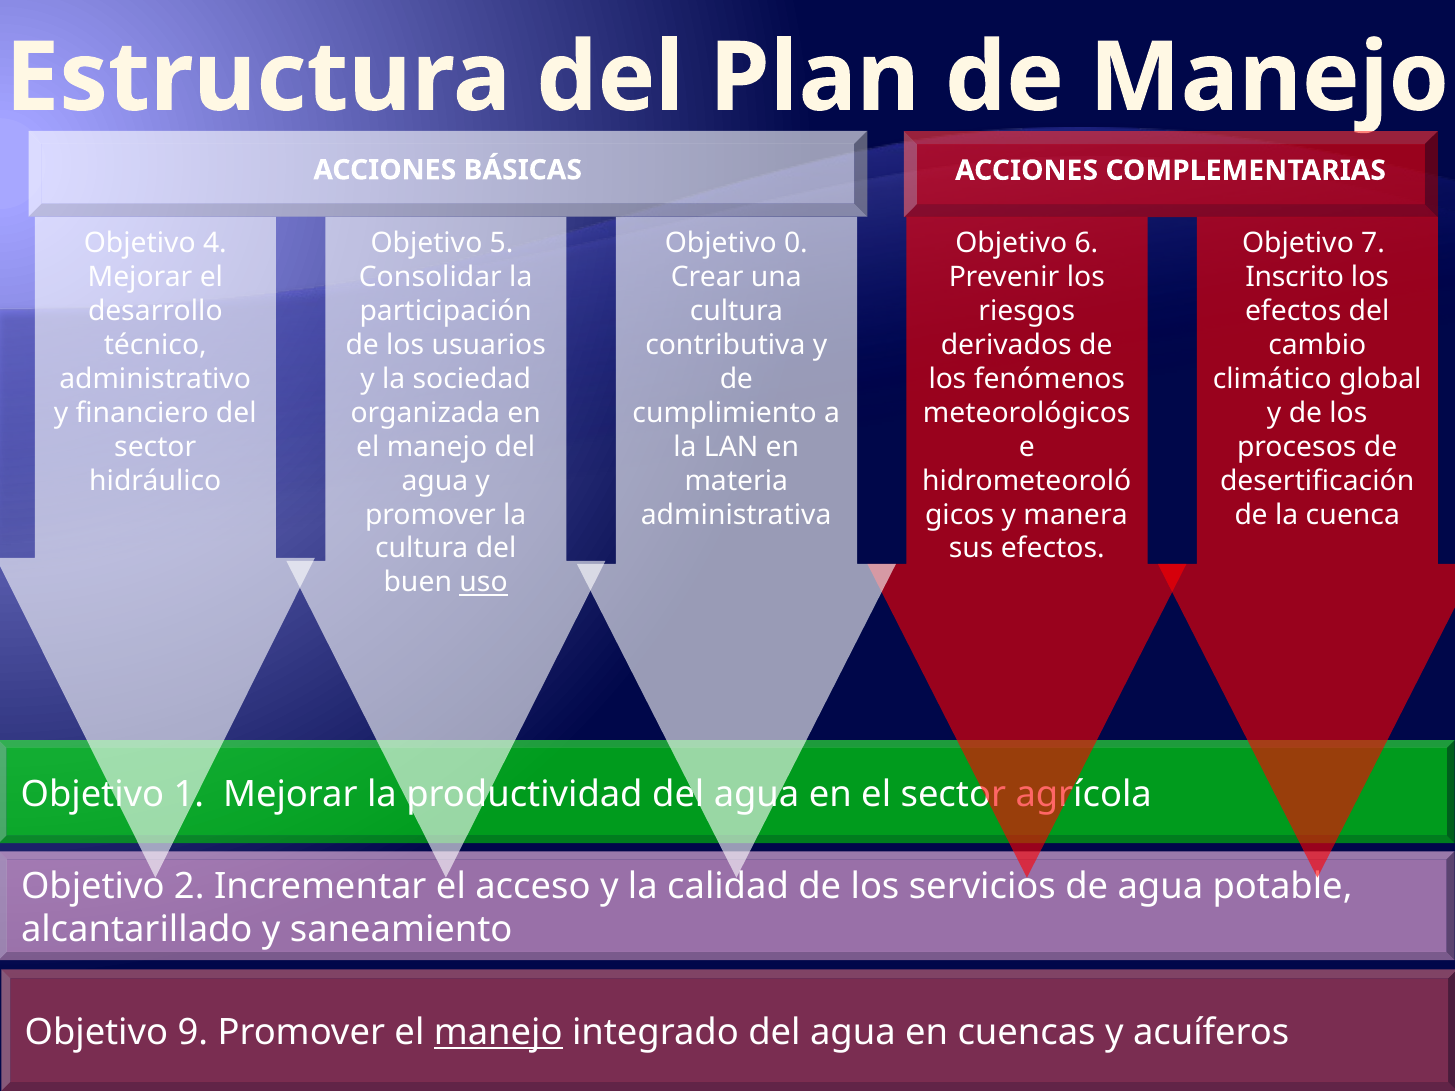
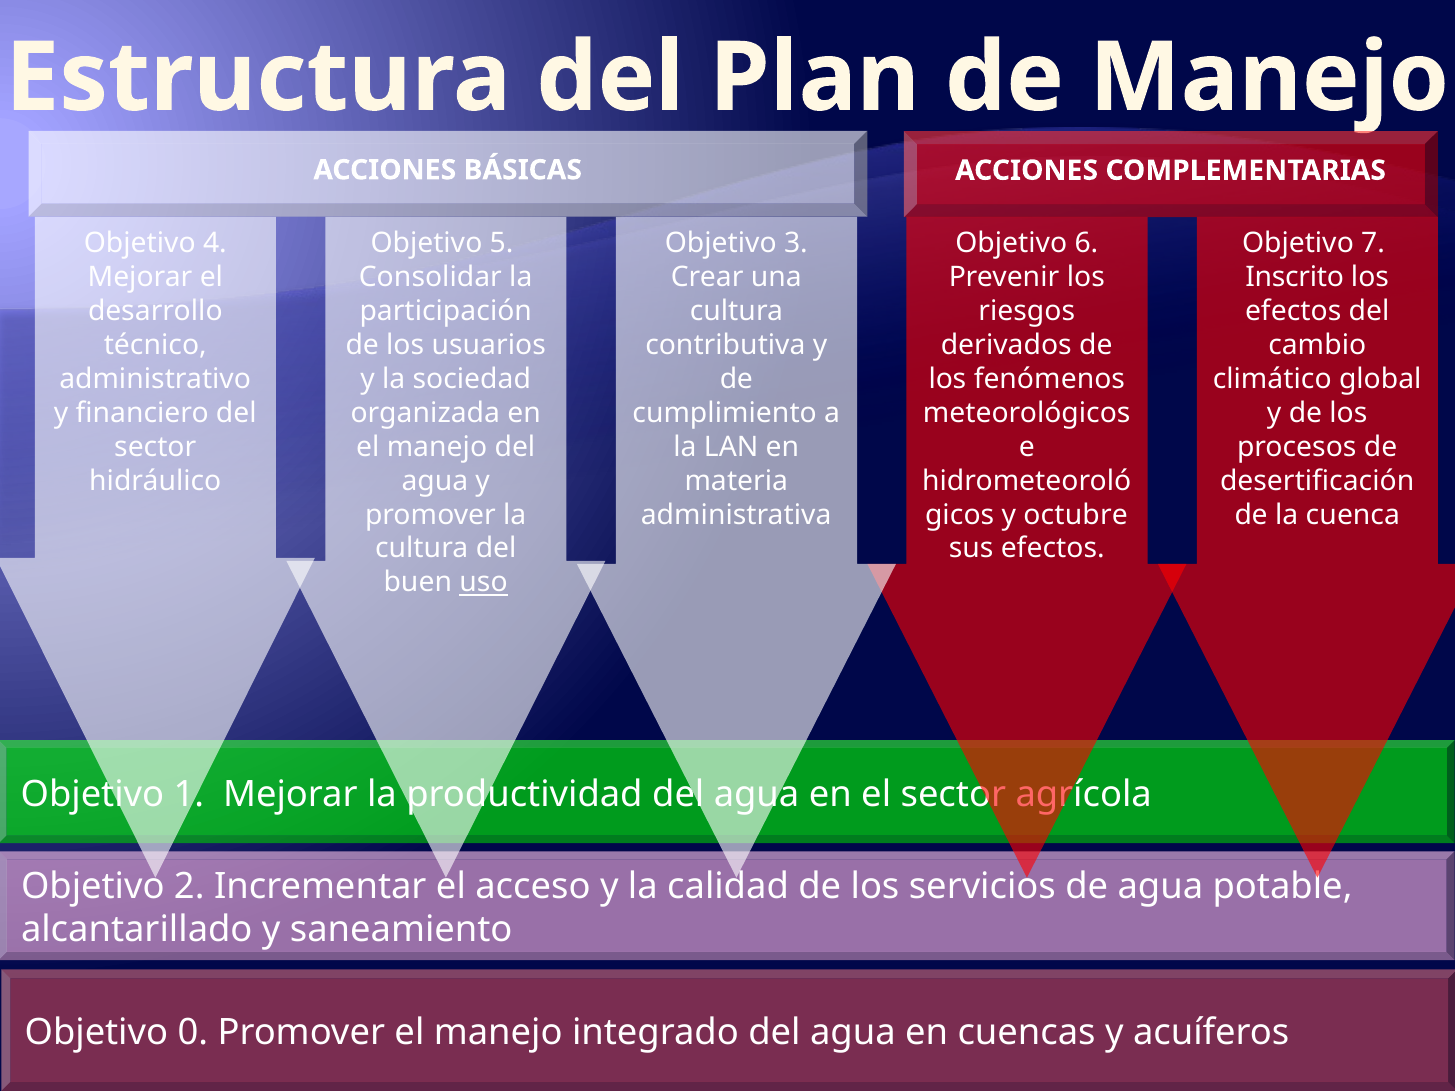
0: 0 -> 3
manera: manera -> octubre
9: 9 -> 0
manejo at (498, 1033) underline: present -> none
